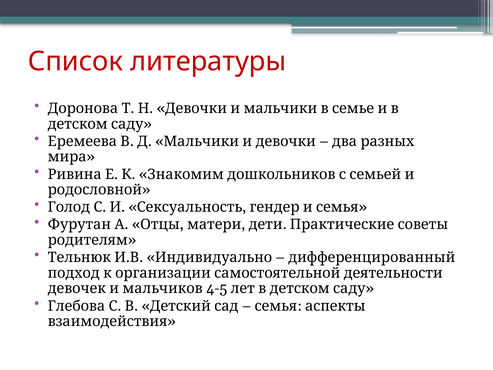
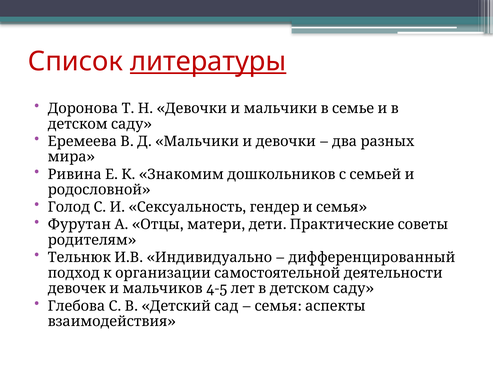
литературы underline: none -> present
